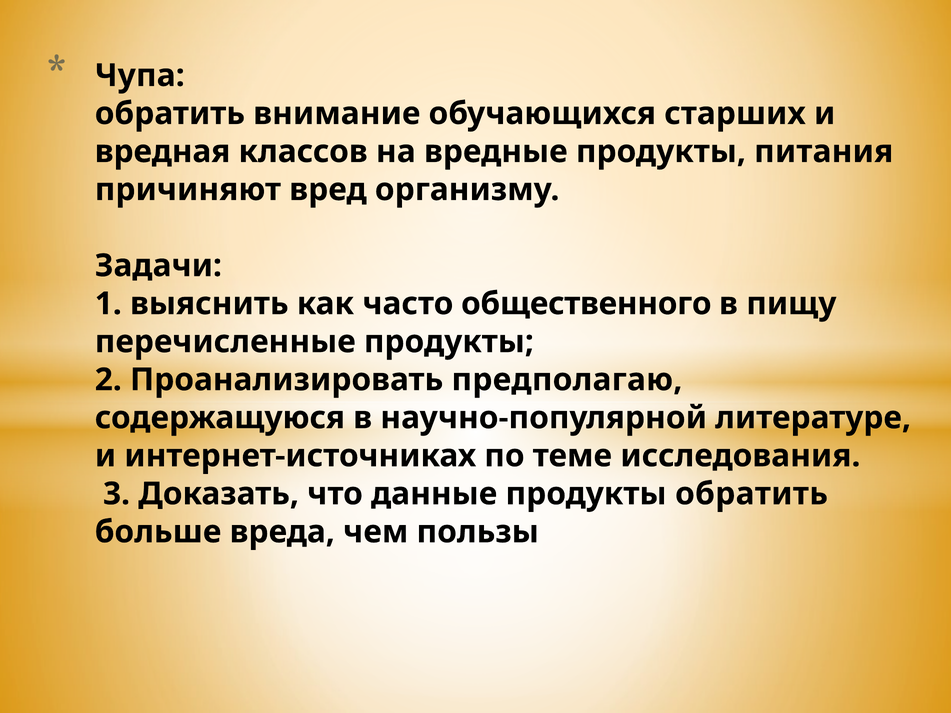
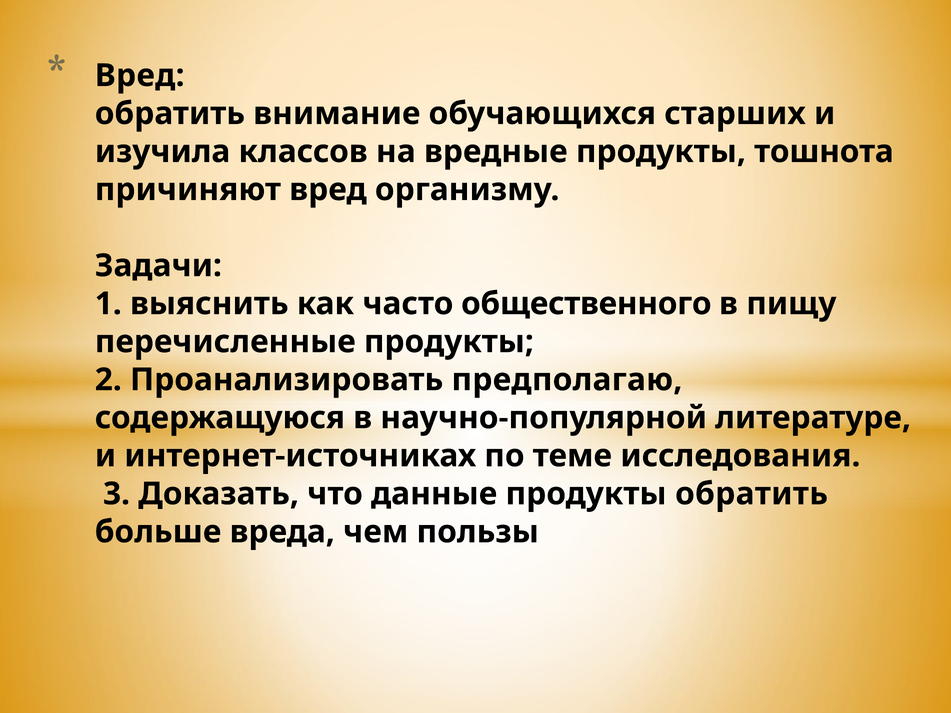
Чупа at (140, 76): Чупа -> Вред
вредная: вредная -> изучила
питания: питания -> тошнота
